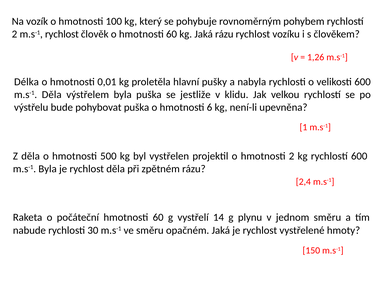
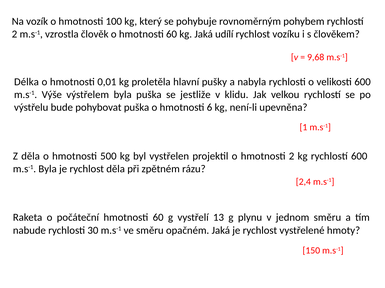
m.s-1 rychlost: rychlost -> vzrostla
Jaká rázu: rázu -> udílí
1,26: 1,26 -> 9,68
m.s-1 Děla: Děla -> Výše
14: 14 -> 13
